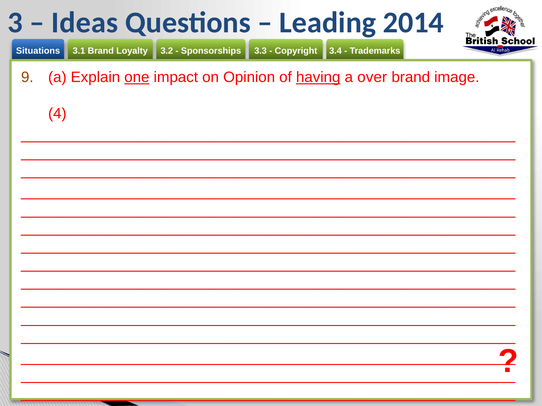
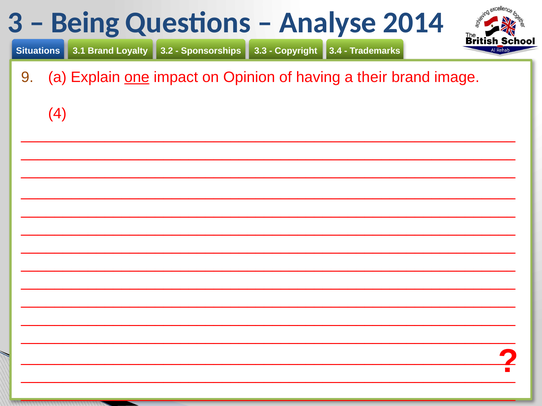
Ideas: Ideas -> Being
Leading: Leading -> Analyse
having underline: present -> none
over: over -> their
